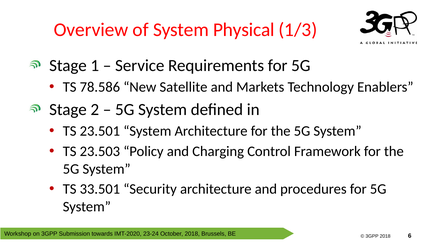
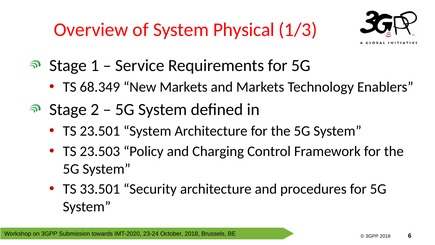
78.586: 78.586 -> 68.349
New Satellite: Satellite -> Markets
